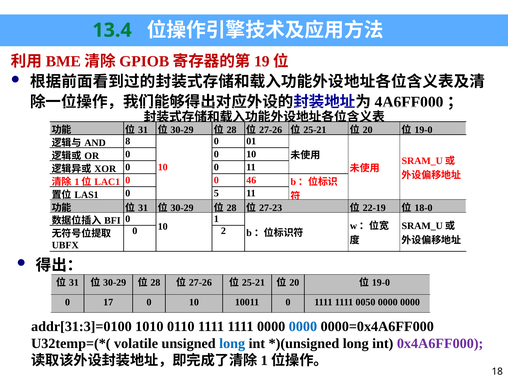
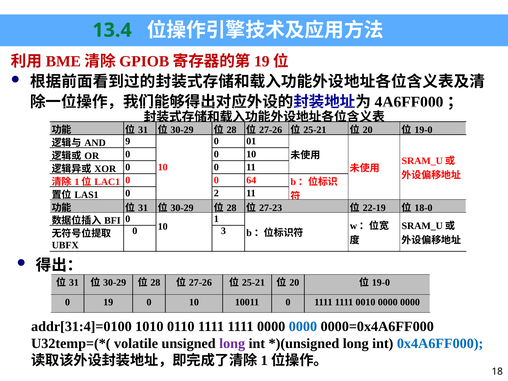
8: 8 -> 9
46: 46 -> 64
5: 5 -> 2
2: 2 -> 3
17: 17 -> 19
0050: 0050 -> 0010
addr[31:3]=0100: addr[31:3]=0100 -> addr[31:4]=0100
long at (232, 343) colour: blue -> purple
0x4A6FF000 colour: purple -> blue
